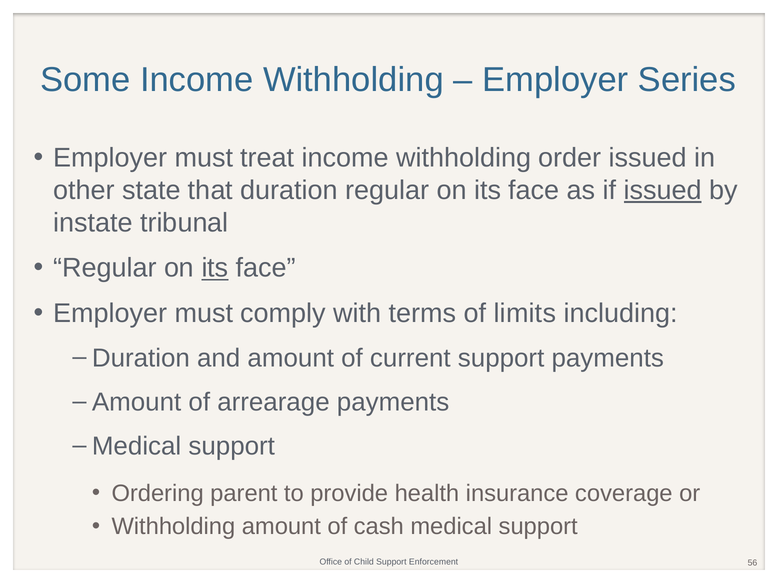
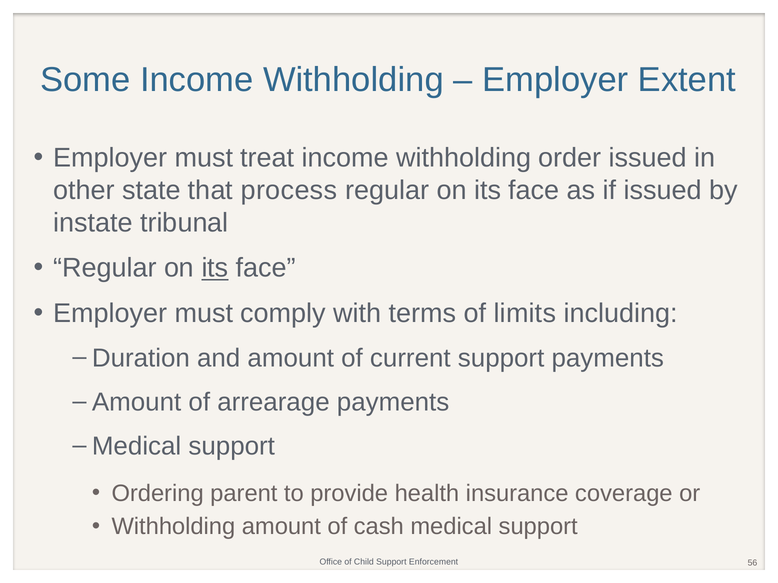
Series: Series -> Extent
that duration: duration -> process
issued at (663, 191) underline: present -> none
